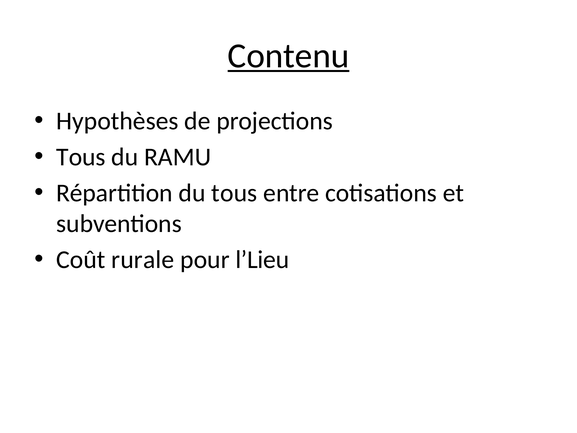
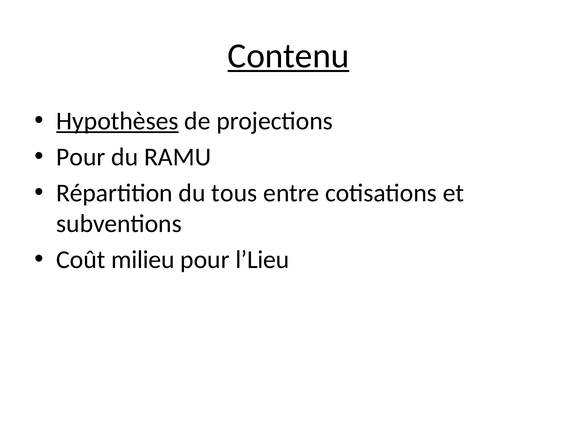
Hypothèses underline: none -> present
Tous at (81, 157): Tous -> Pour
rurale: rurale -> milieu
